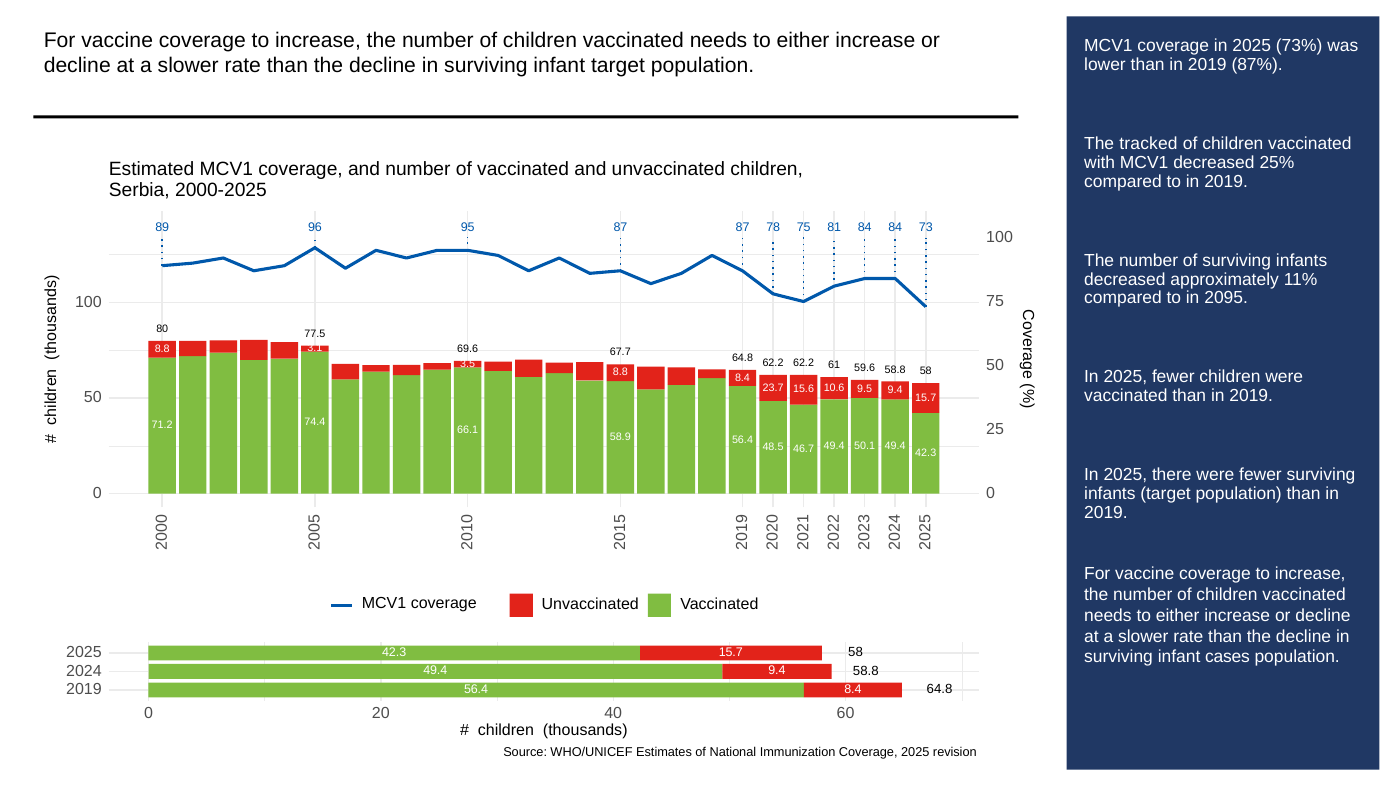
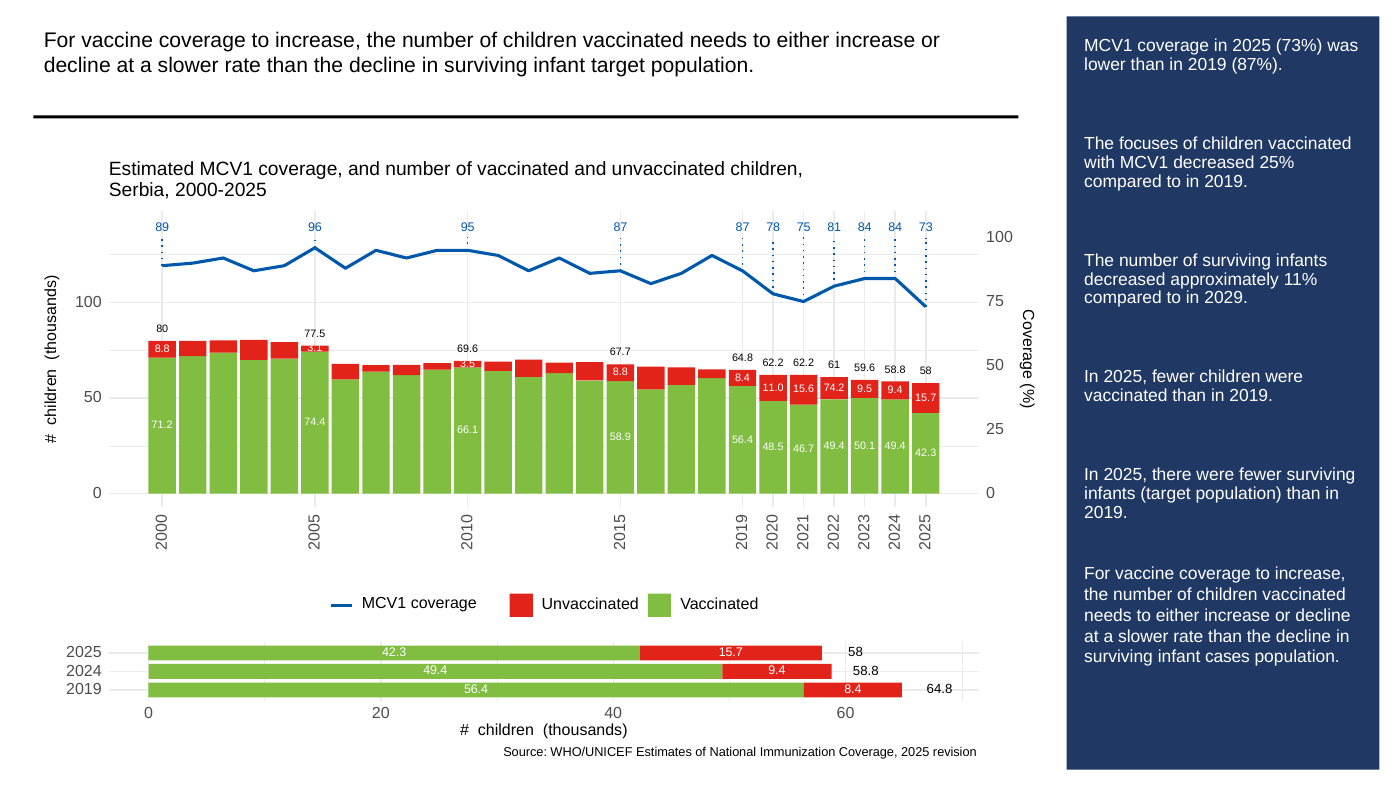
tracked: tracked -> focuses
2095: 2095 -> 2029
23.7: 23.7 -> 11.0
10.6: 10.6 -> 74.2
